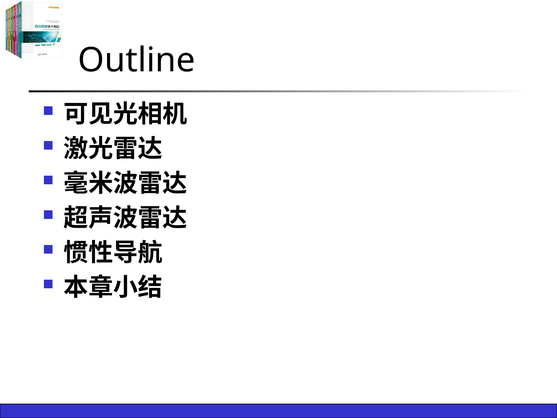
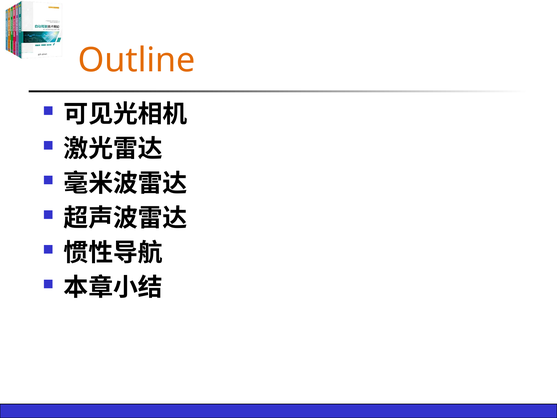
Outline colour: black -> orange
